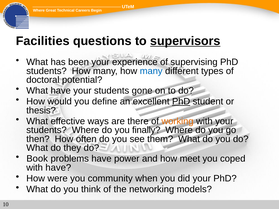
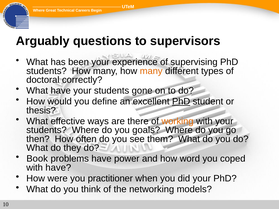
Facilities: Facilities -> Arguably
supervisors underline: present -> none
many at (151, 71) colour: blue -> orange
potential: potential -> correctly
finally: finally -> goals
meet: meet -> word
community: community -> practitioner
